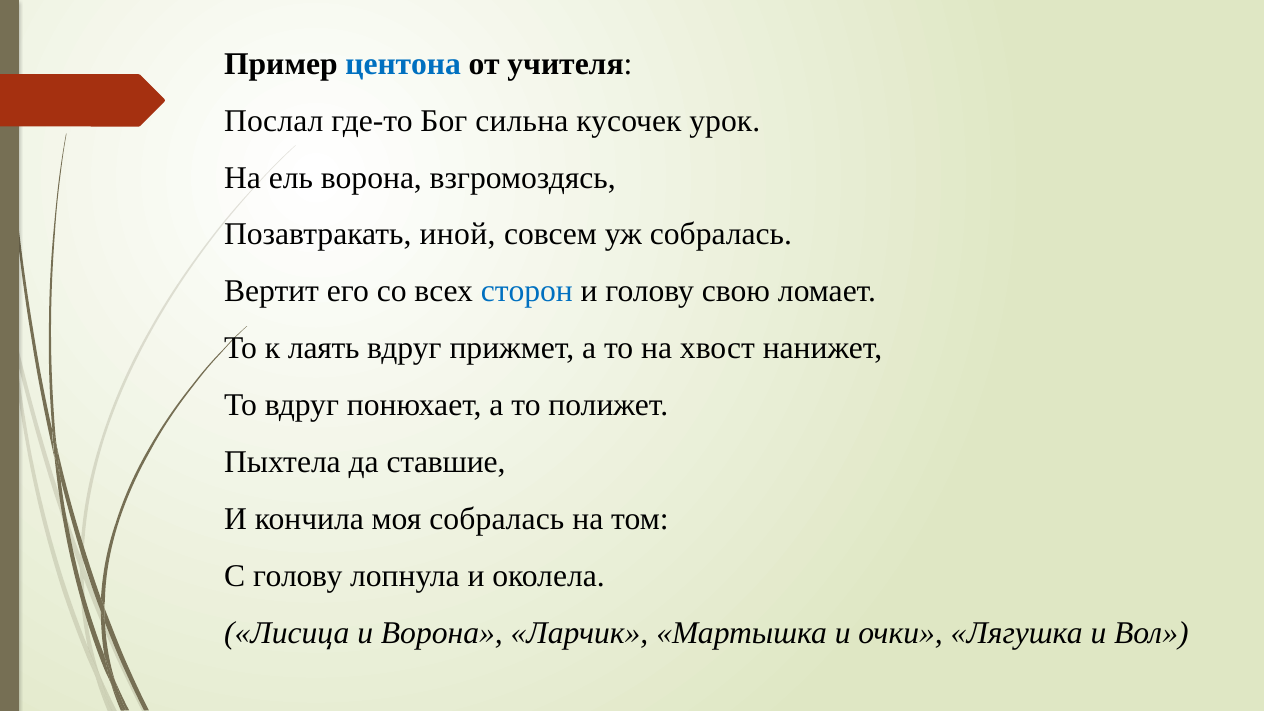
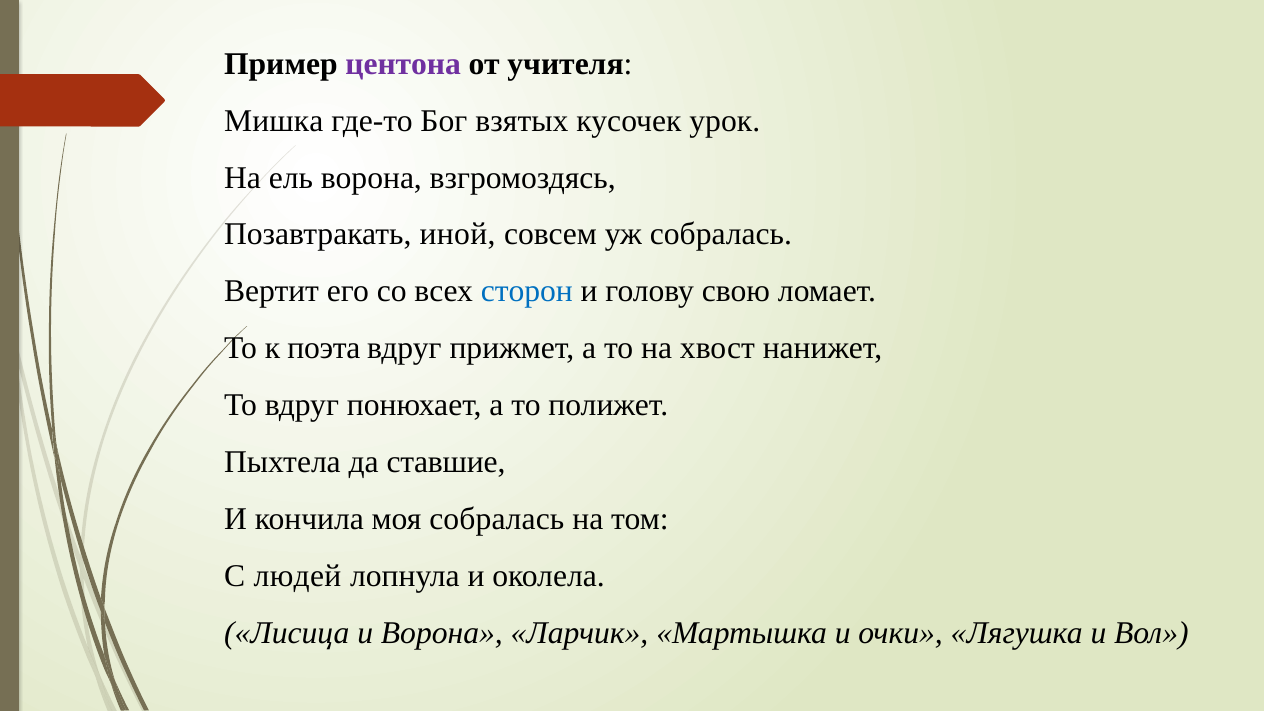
центона colour: blue -> purple
Послал: Послал -> Мишка
сильна: сильна -> взятых
лаять: лаять -> поэта
С голову: голову -> людей
